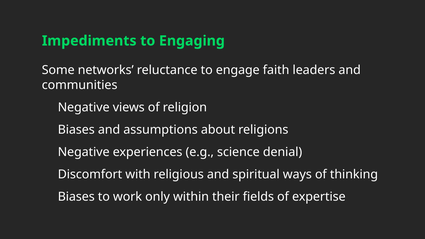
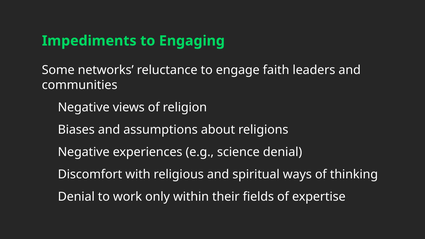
Biases at (76, 197): Biases -> Denial
